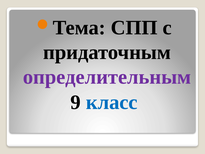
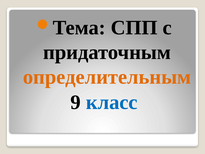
определительным colour: purple -> orange
